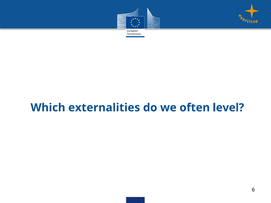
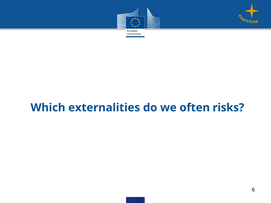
level: level -> risks
